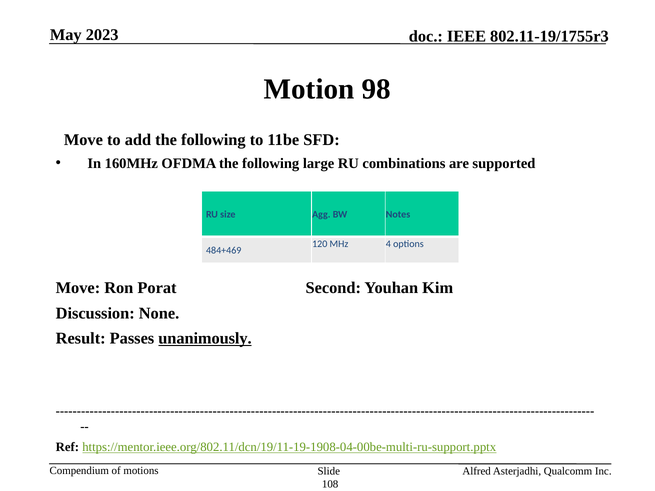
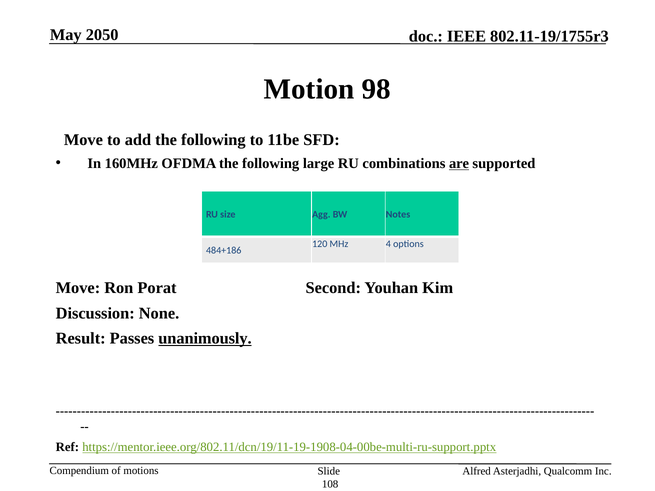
2023: 2023 -> 2050
are underline: none -> present
484+469: 484+469 -> 484+186
